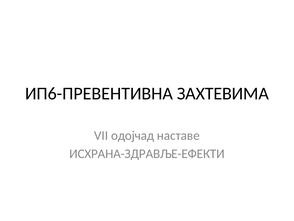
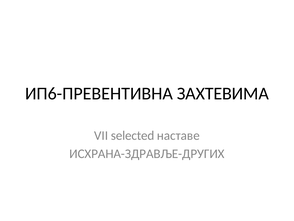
одојчад: одојчад -> selected
ИСХРАНА-ЗДРАВЉЕ-ЕФЕКТИ: ИСХРАНА-ЗДРАВЉЕ-ЕФЕКТИ -> ИСХРАНА-ЗДРАВЉЕ-ДРУГИХ
